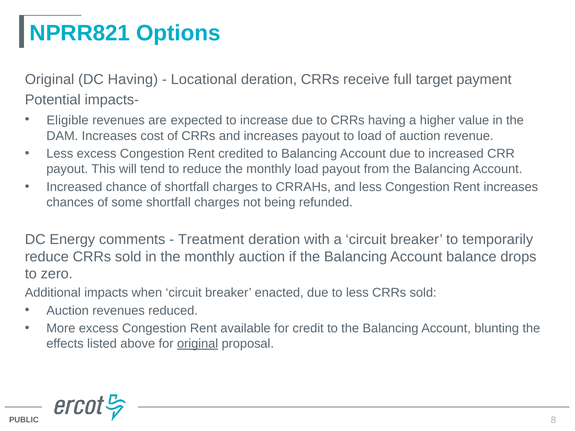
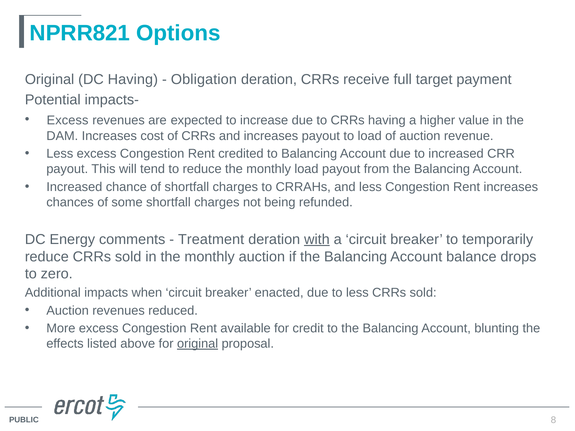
Locational: Locational -> Obligation
Eligible at (68, 120): Eligible -> Excess
with underline: none -> present
